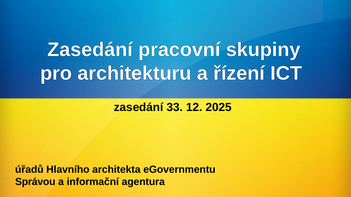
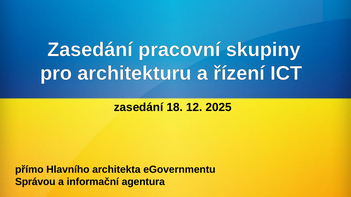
33: 33 -> 18
úřadů: úřadů -> přímo
